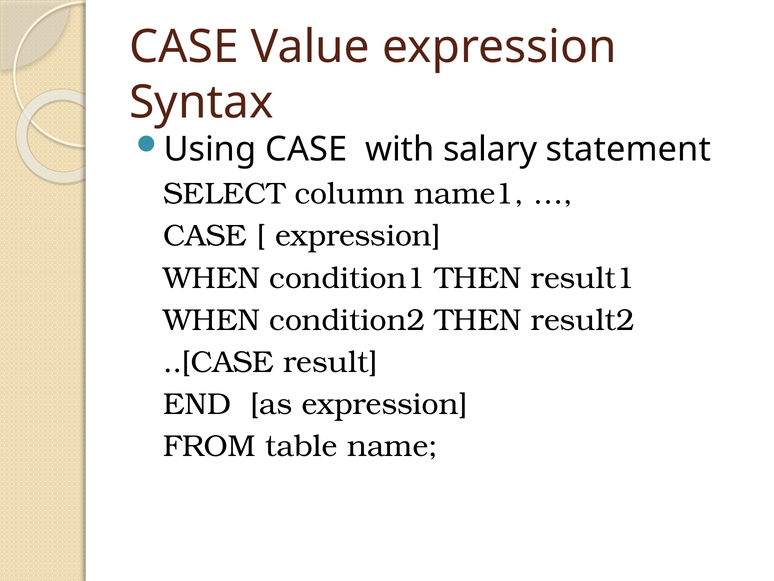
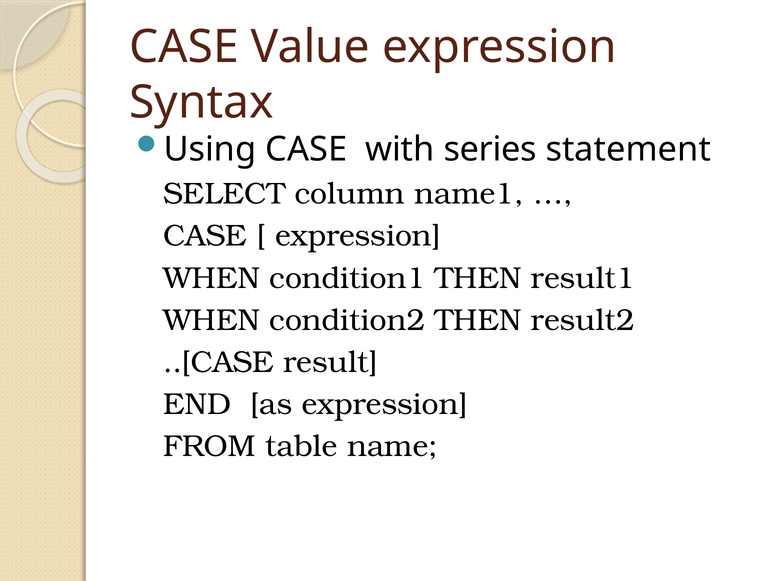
salary: salary -> series
